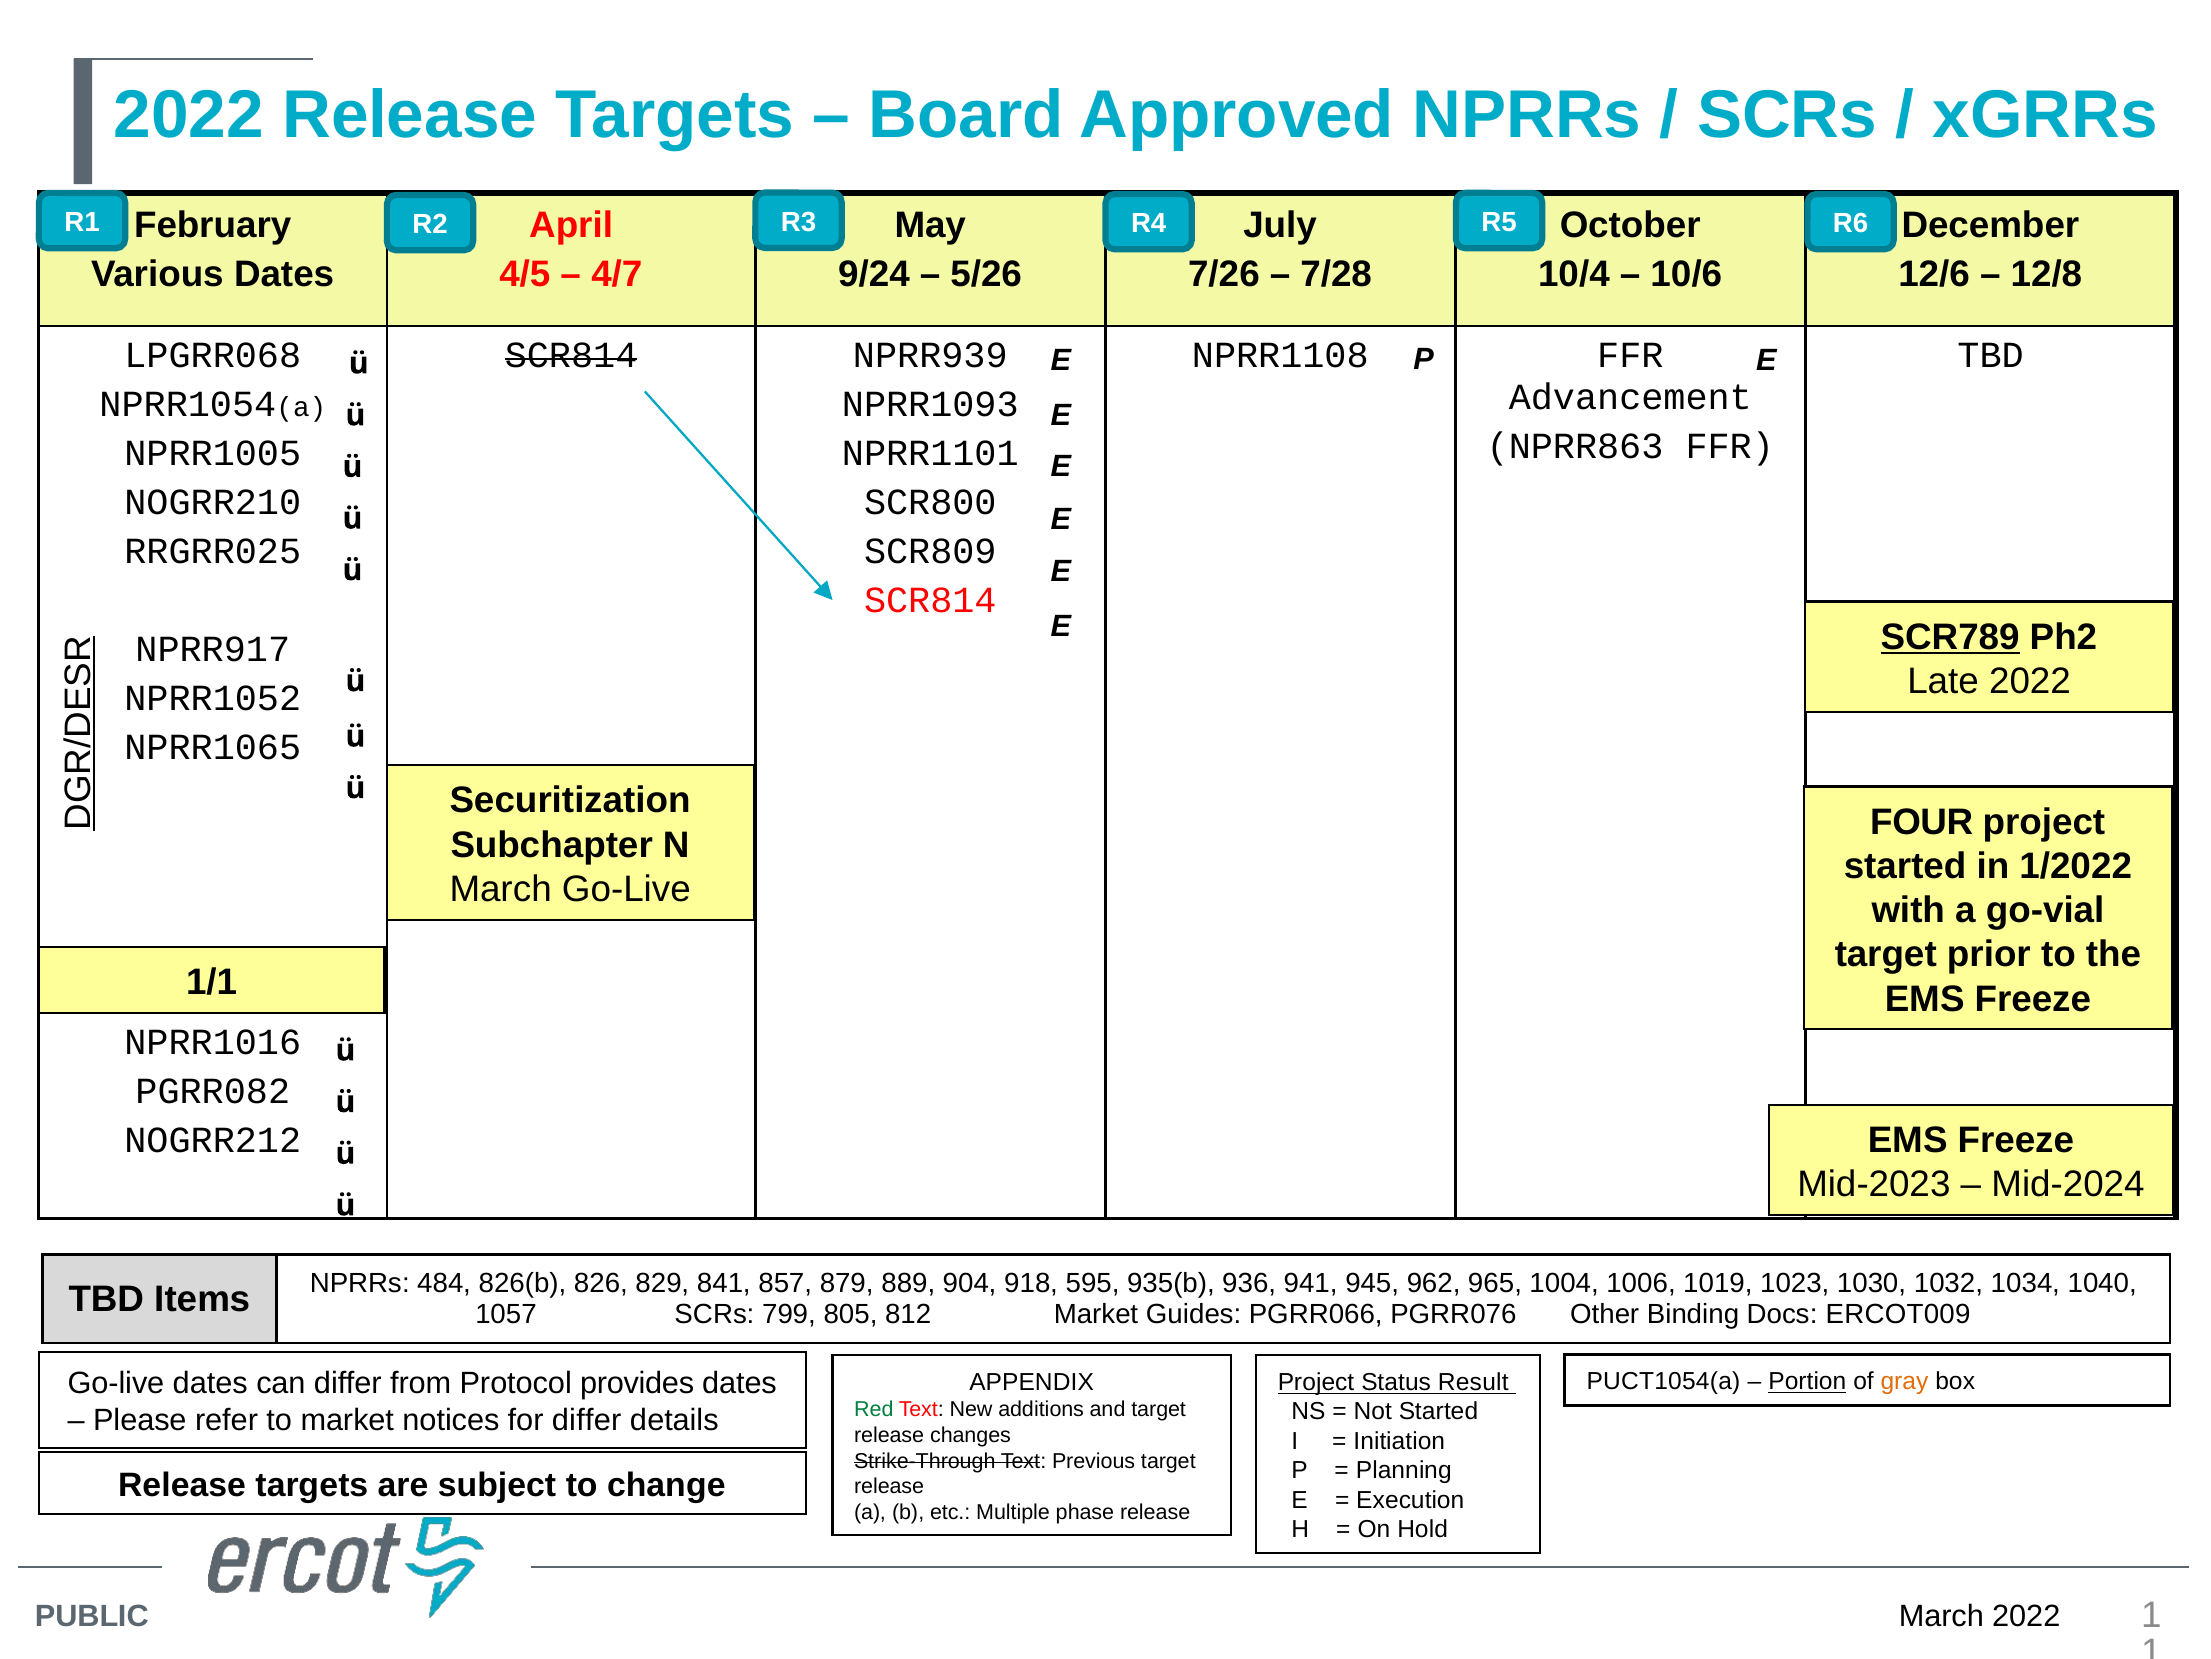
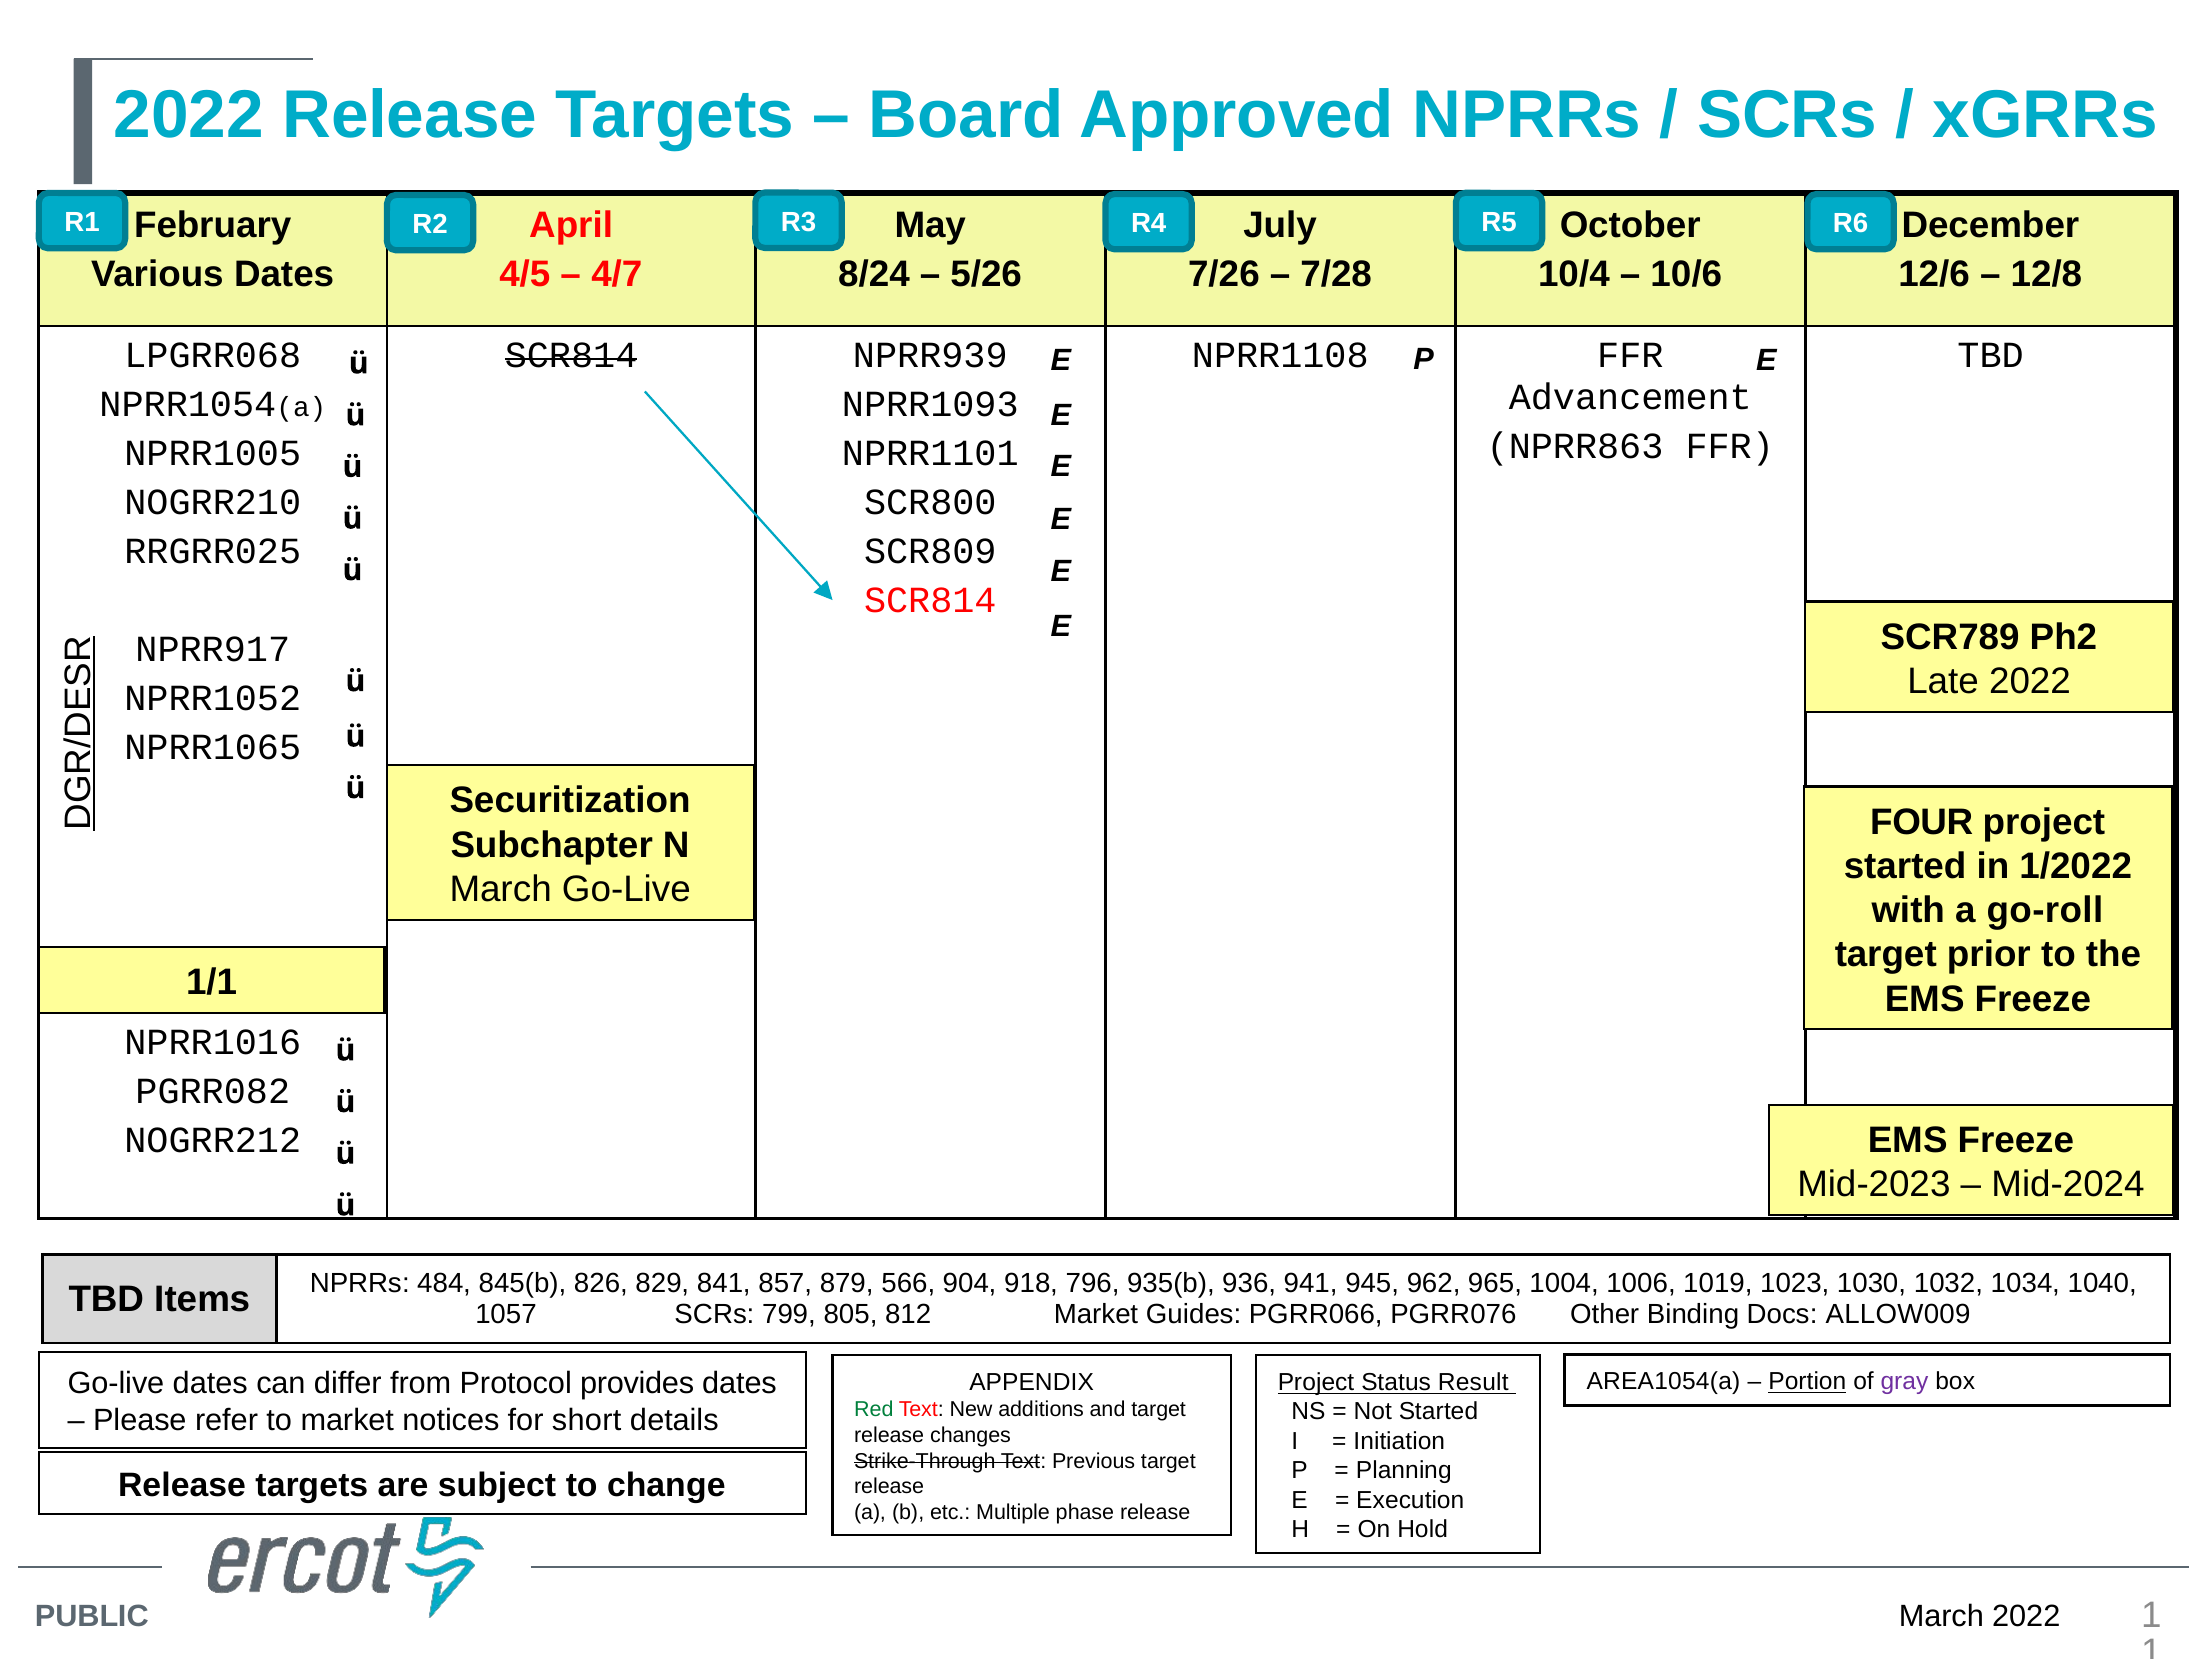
9/24: 9/24 -> 8/24
SCR789 underline: present -> none
go-vial: go-vial -> go-roll
826(b: 826(b -> 845(b
889: 889 -> 566
595: 595 -> 796
ERCOT009: ERCOT009 -> ALLOW009
PUCT1054(a: PUCT1054(a -> AREA1054(a
gray colour: orange -> purple
for differ: differ -> short
